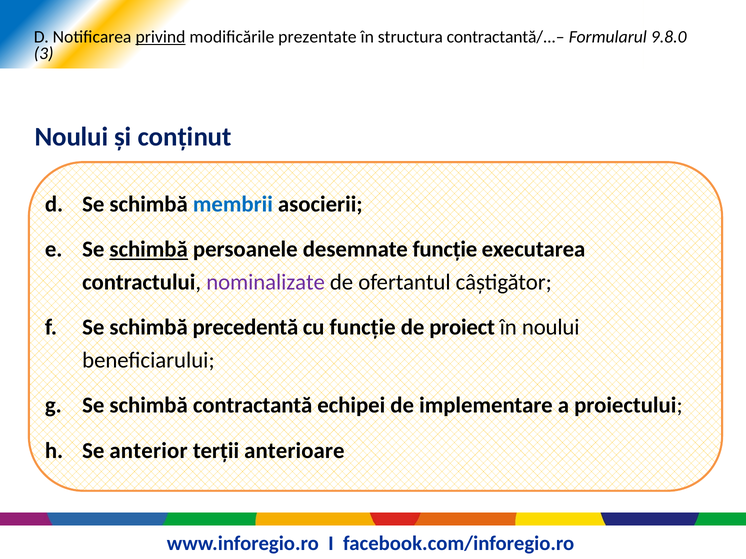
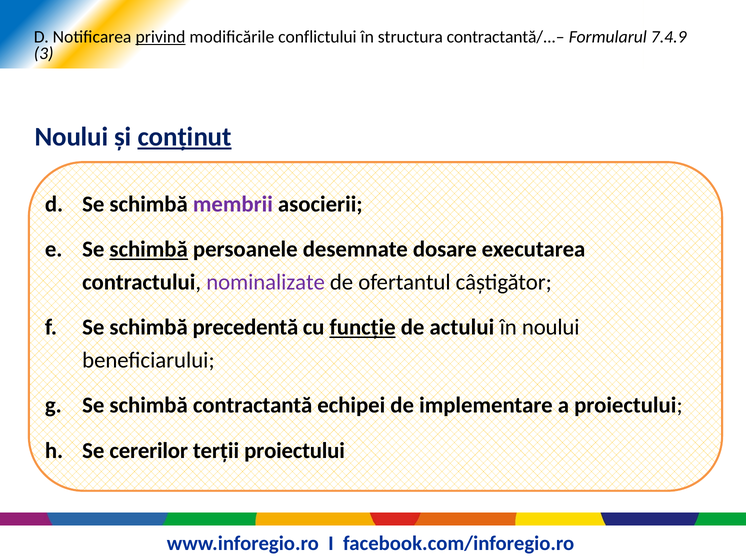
prezentate: prezentate -> conflictului
9.8.0: 9.8.0 -> 7.4.9
conținut underline: none -> present
membrii colour: blue -> purple
desemnate funcție: funcție -> dosare
funcție at (363, 328) underline: none -> present
proiect: proiect -> actului
anterior: anterior -> cererilor
terții anterioare: anterioare -> proiectului
